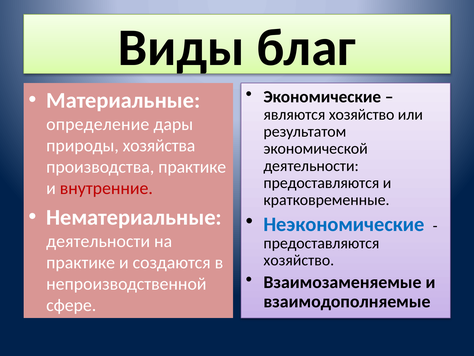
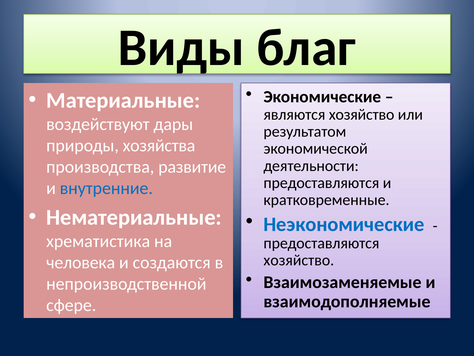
определение: определение -> воздействуют
производства практике: практике -> развитие
внутренние colour: red -> blue
деятельности at (98, 241): деятельности -> хрематистика
практике at (81, 262): практике -> человека
